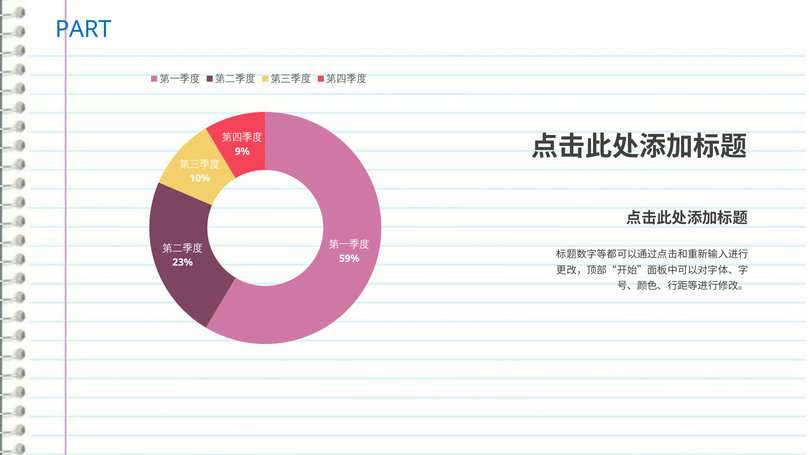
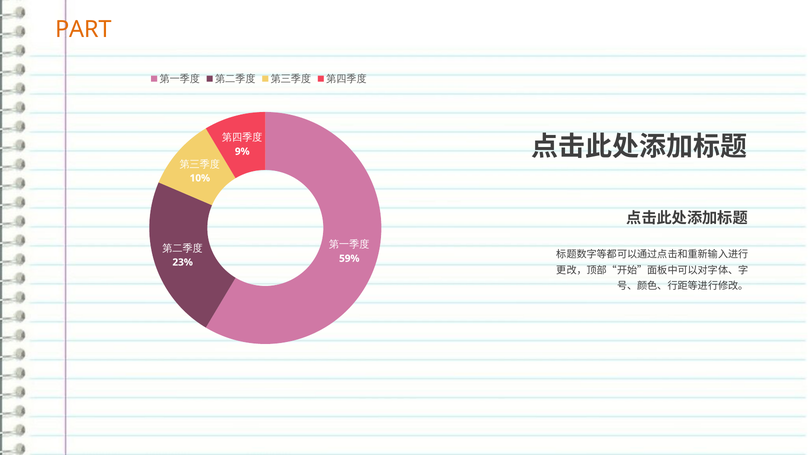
PART colour: blue -> orange
